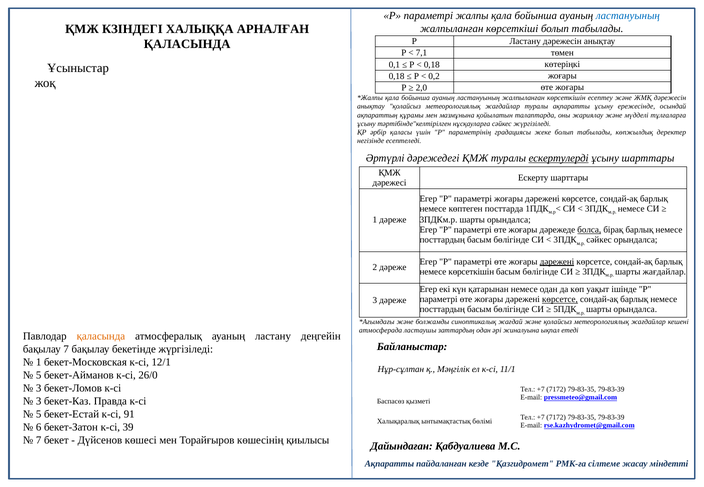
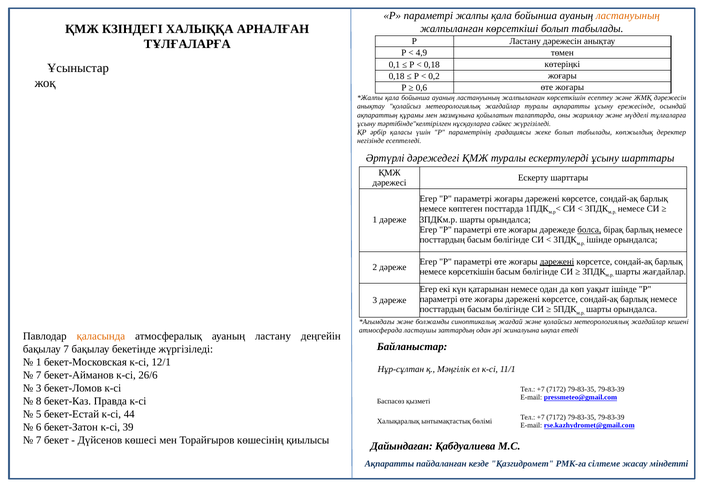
ластануының at (628, 16) colour: blue -> orange
ҚАЛАСЫНДА at (187, 44): ҚАЛАСЫНДА -> ТҰЛҒАЛАРҒА
7,1: 7,1 -> 4,9
2,0: 2,0 -> 0,6
ескертулерді underline: present -> none
сәйкес at (599, 240): сәйкес -> ішінде
көрсетсе at (560, 300) underline: present -> none
5 at (39, 375): 5 -> 7
26/0: 26/0 -> 26/6
3 at (39, 401): 3 -> 8
91: 91 -> 44
